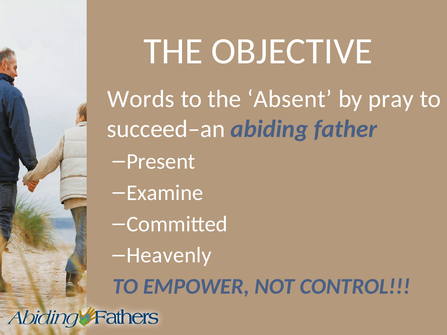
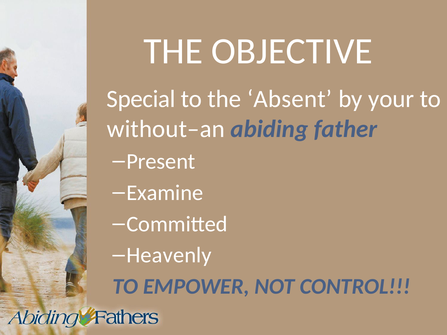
Words: Words -> Special
pray: pray -> your
succeed–an: succeed–an -> without–an
